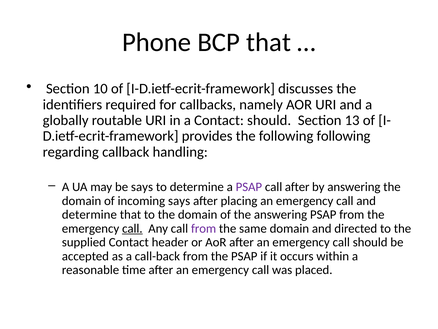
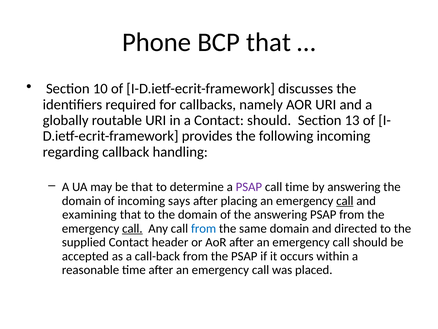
following following: following -> incoming
be says: says -> that
call after: after -> time
call at (345, 201) underline: none -> present
determine at (89, 214): determine -> examining
from at (204, 228) colour: purple -> blue
